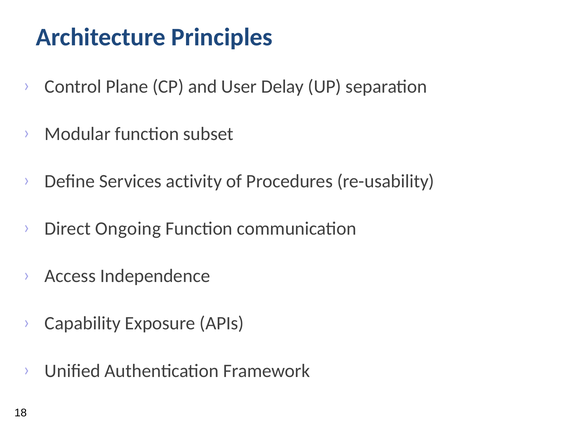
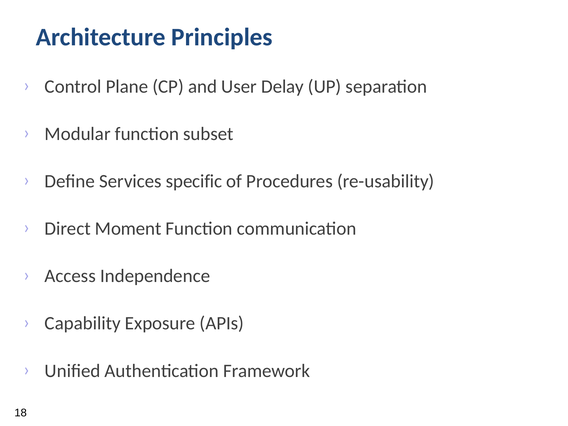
activity: activity -> specific
Ongoing: Ongoing -> Moment
